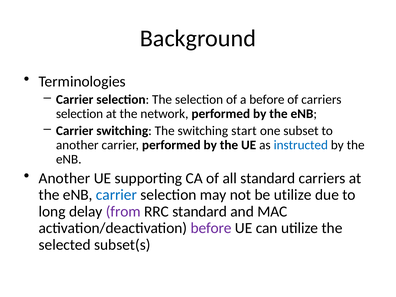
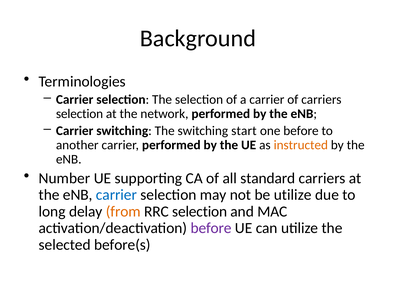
a before: before -> carrier
one subset: subset -> before
instructed colour: blue -> orange
Another at (64, 178): Another -> Number
from colour: purple -> orange
RRC standard: standard -> selection
subset(s: subset(s -> before(s
